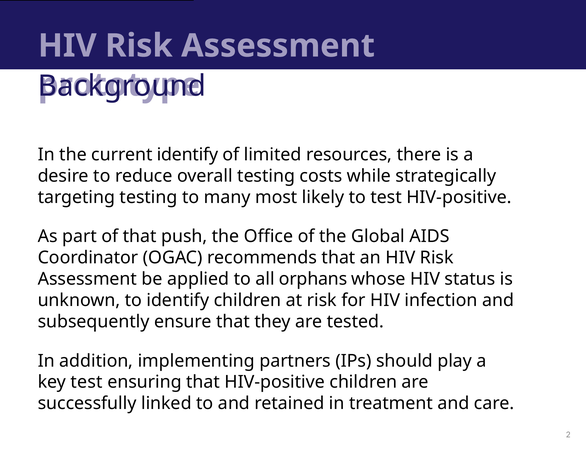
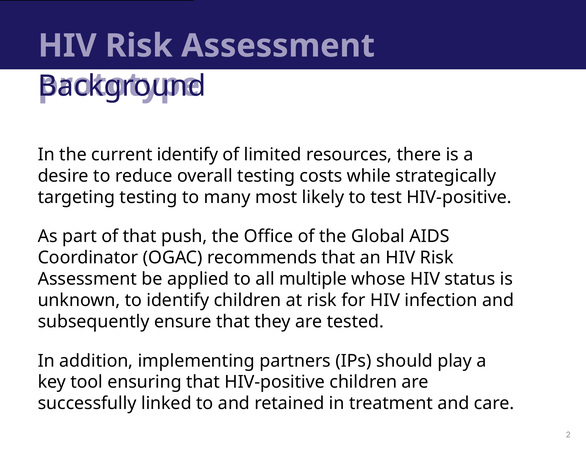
orphans: orphans -> multiple
key test: test -> tool
